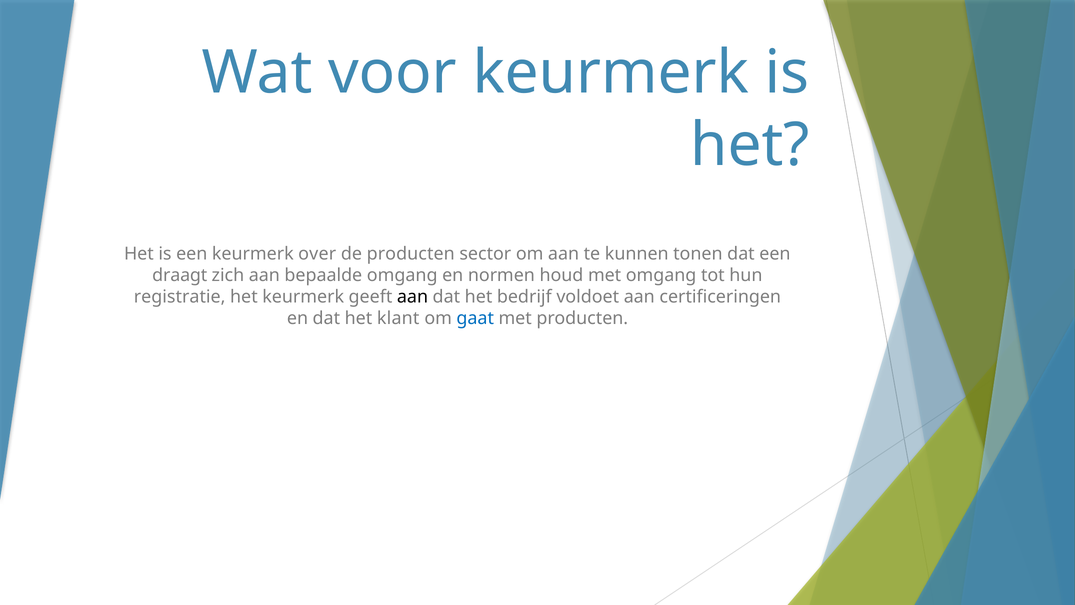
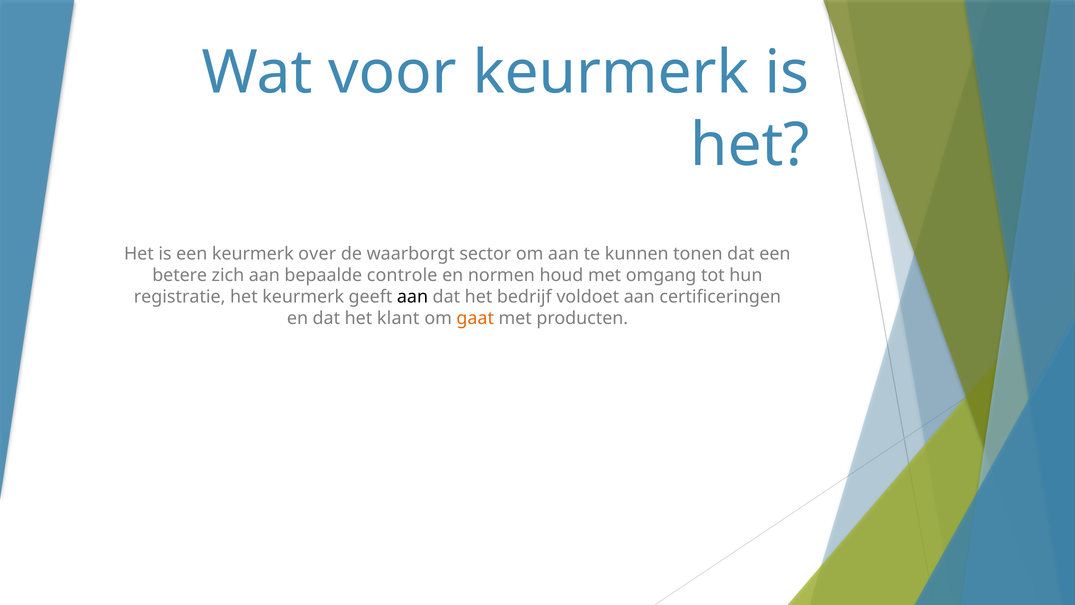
de producten: producten -> waarborgt
draagt: draagt -> betere
bepaalde omgang: omgang -> controle
gaat colour: blue -> orange
